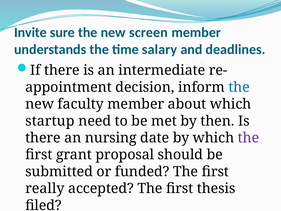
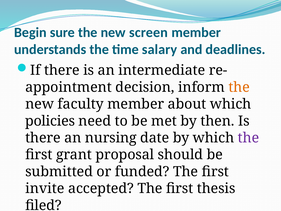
Invite: Invite -> Begin
the at (239, 87) colour: blue -> orange
startup: startup -> policies
really: really -> invite
